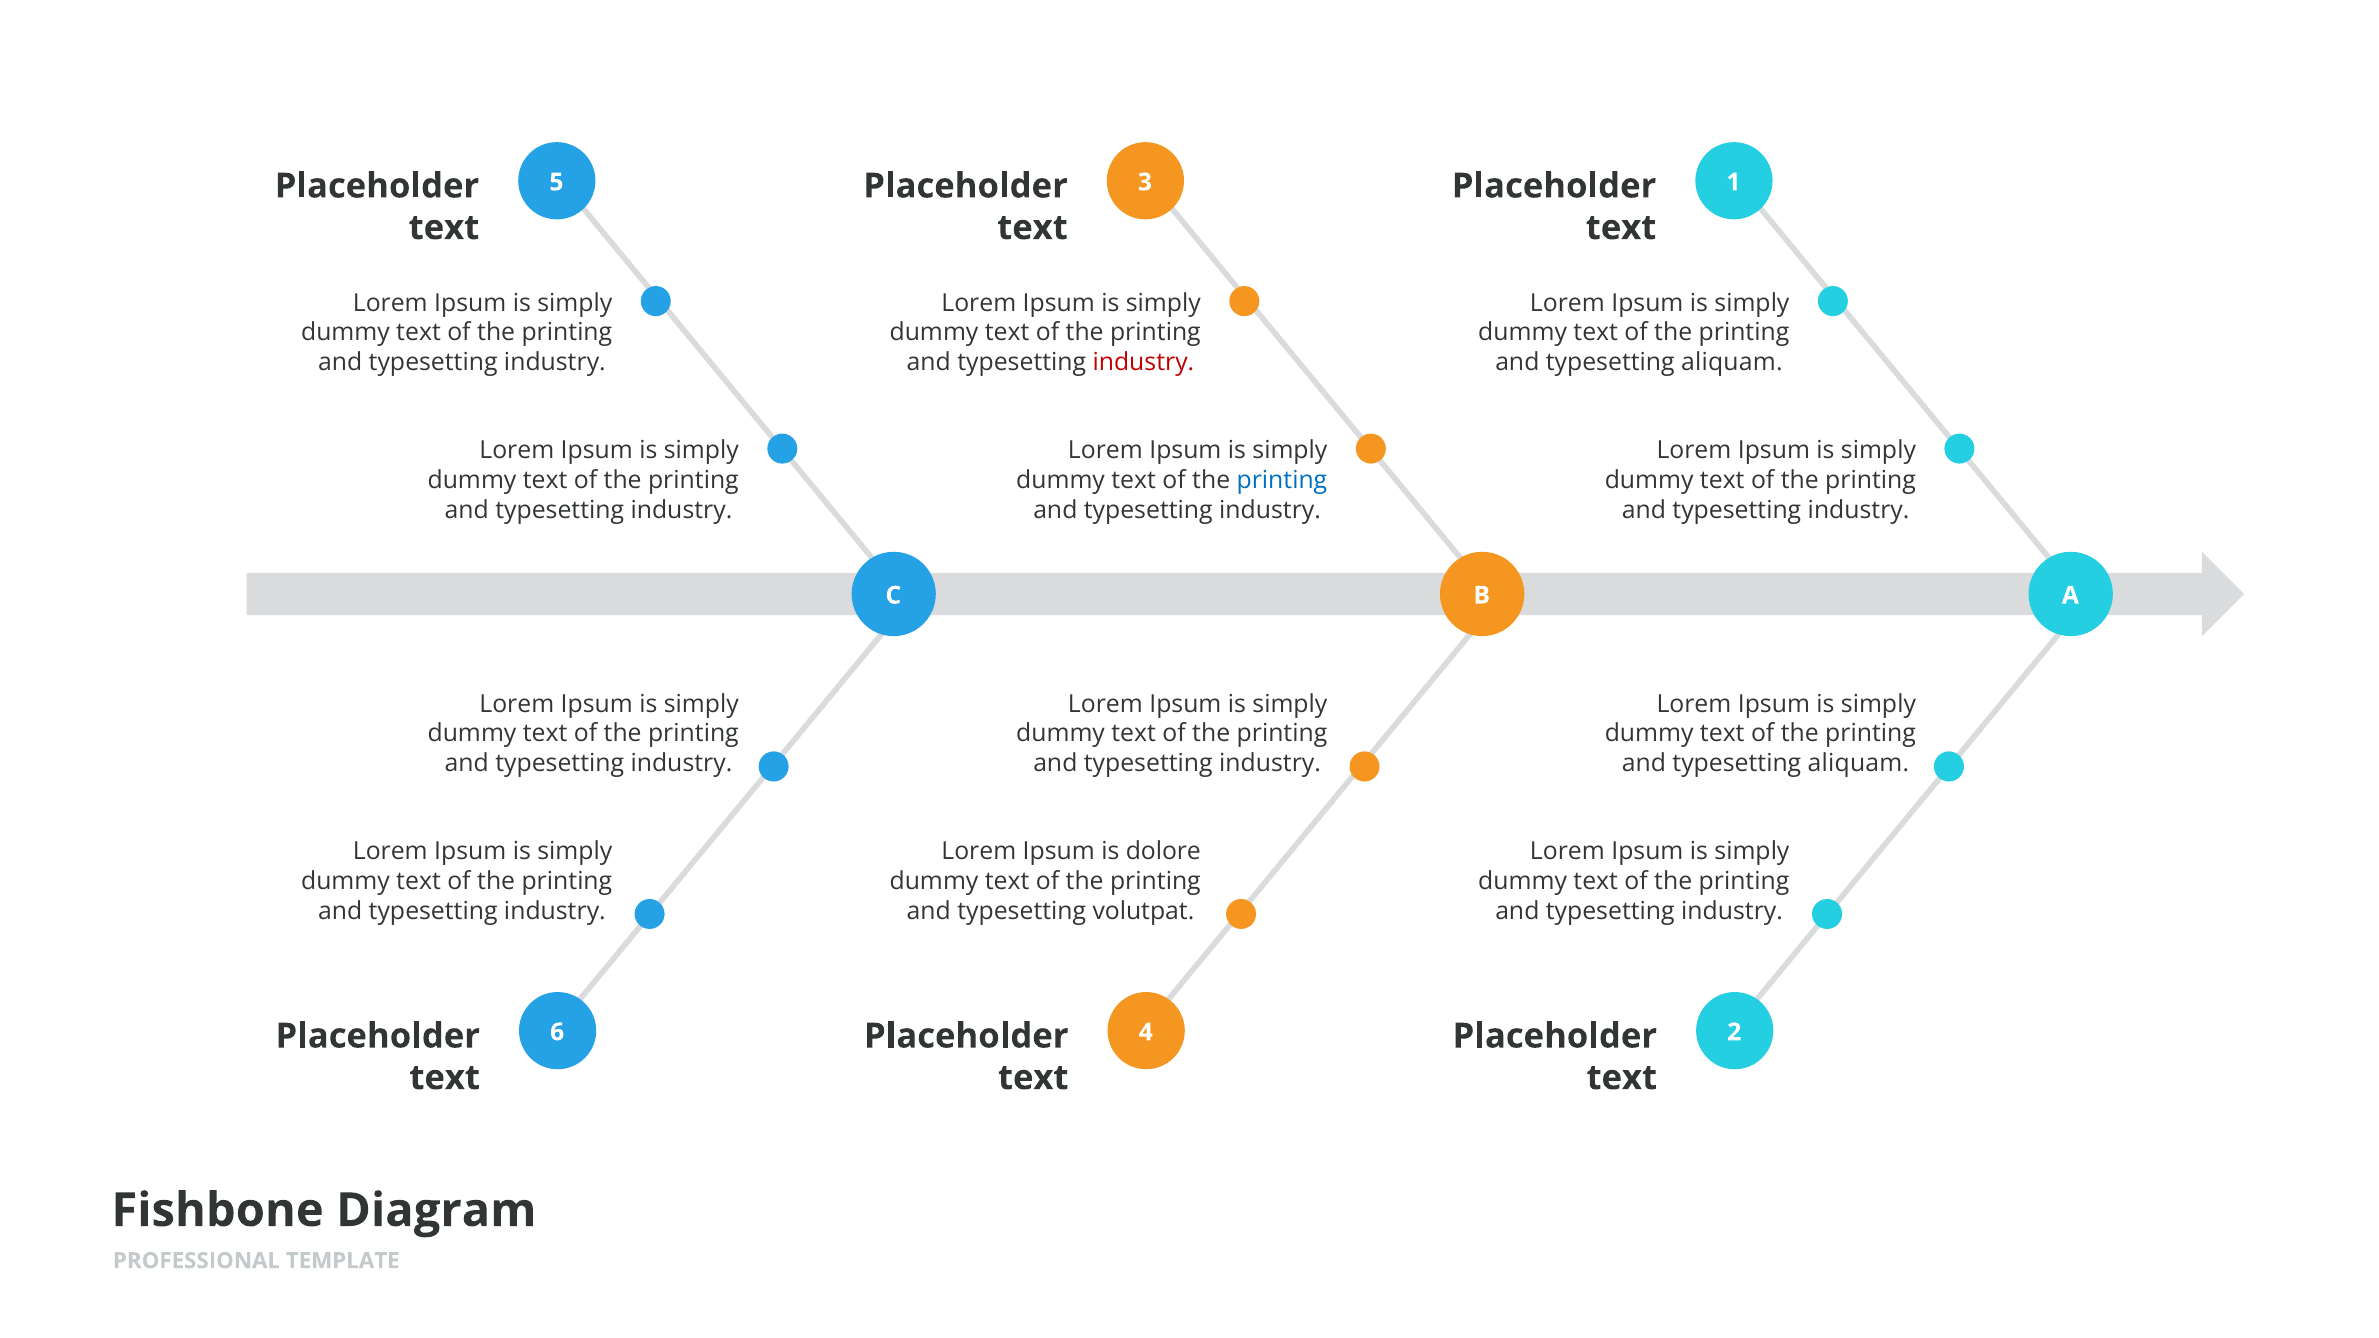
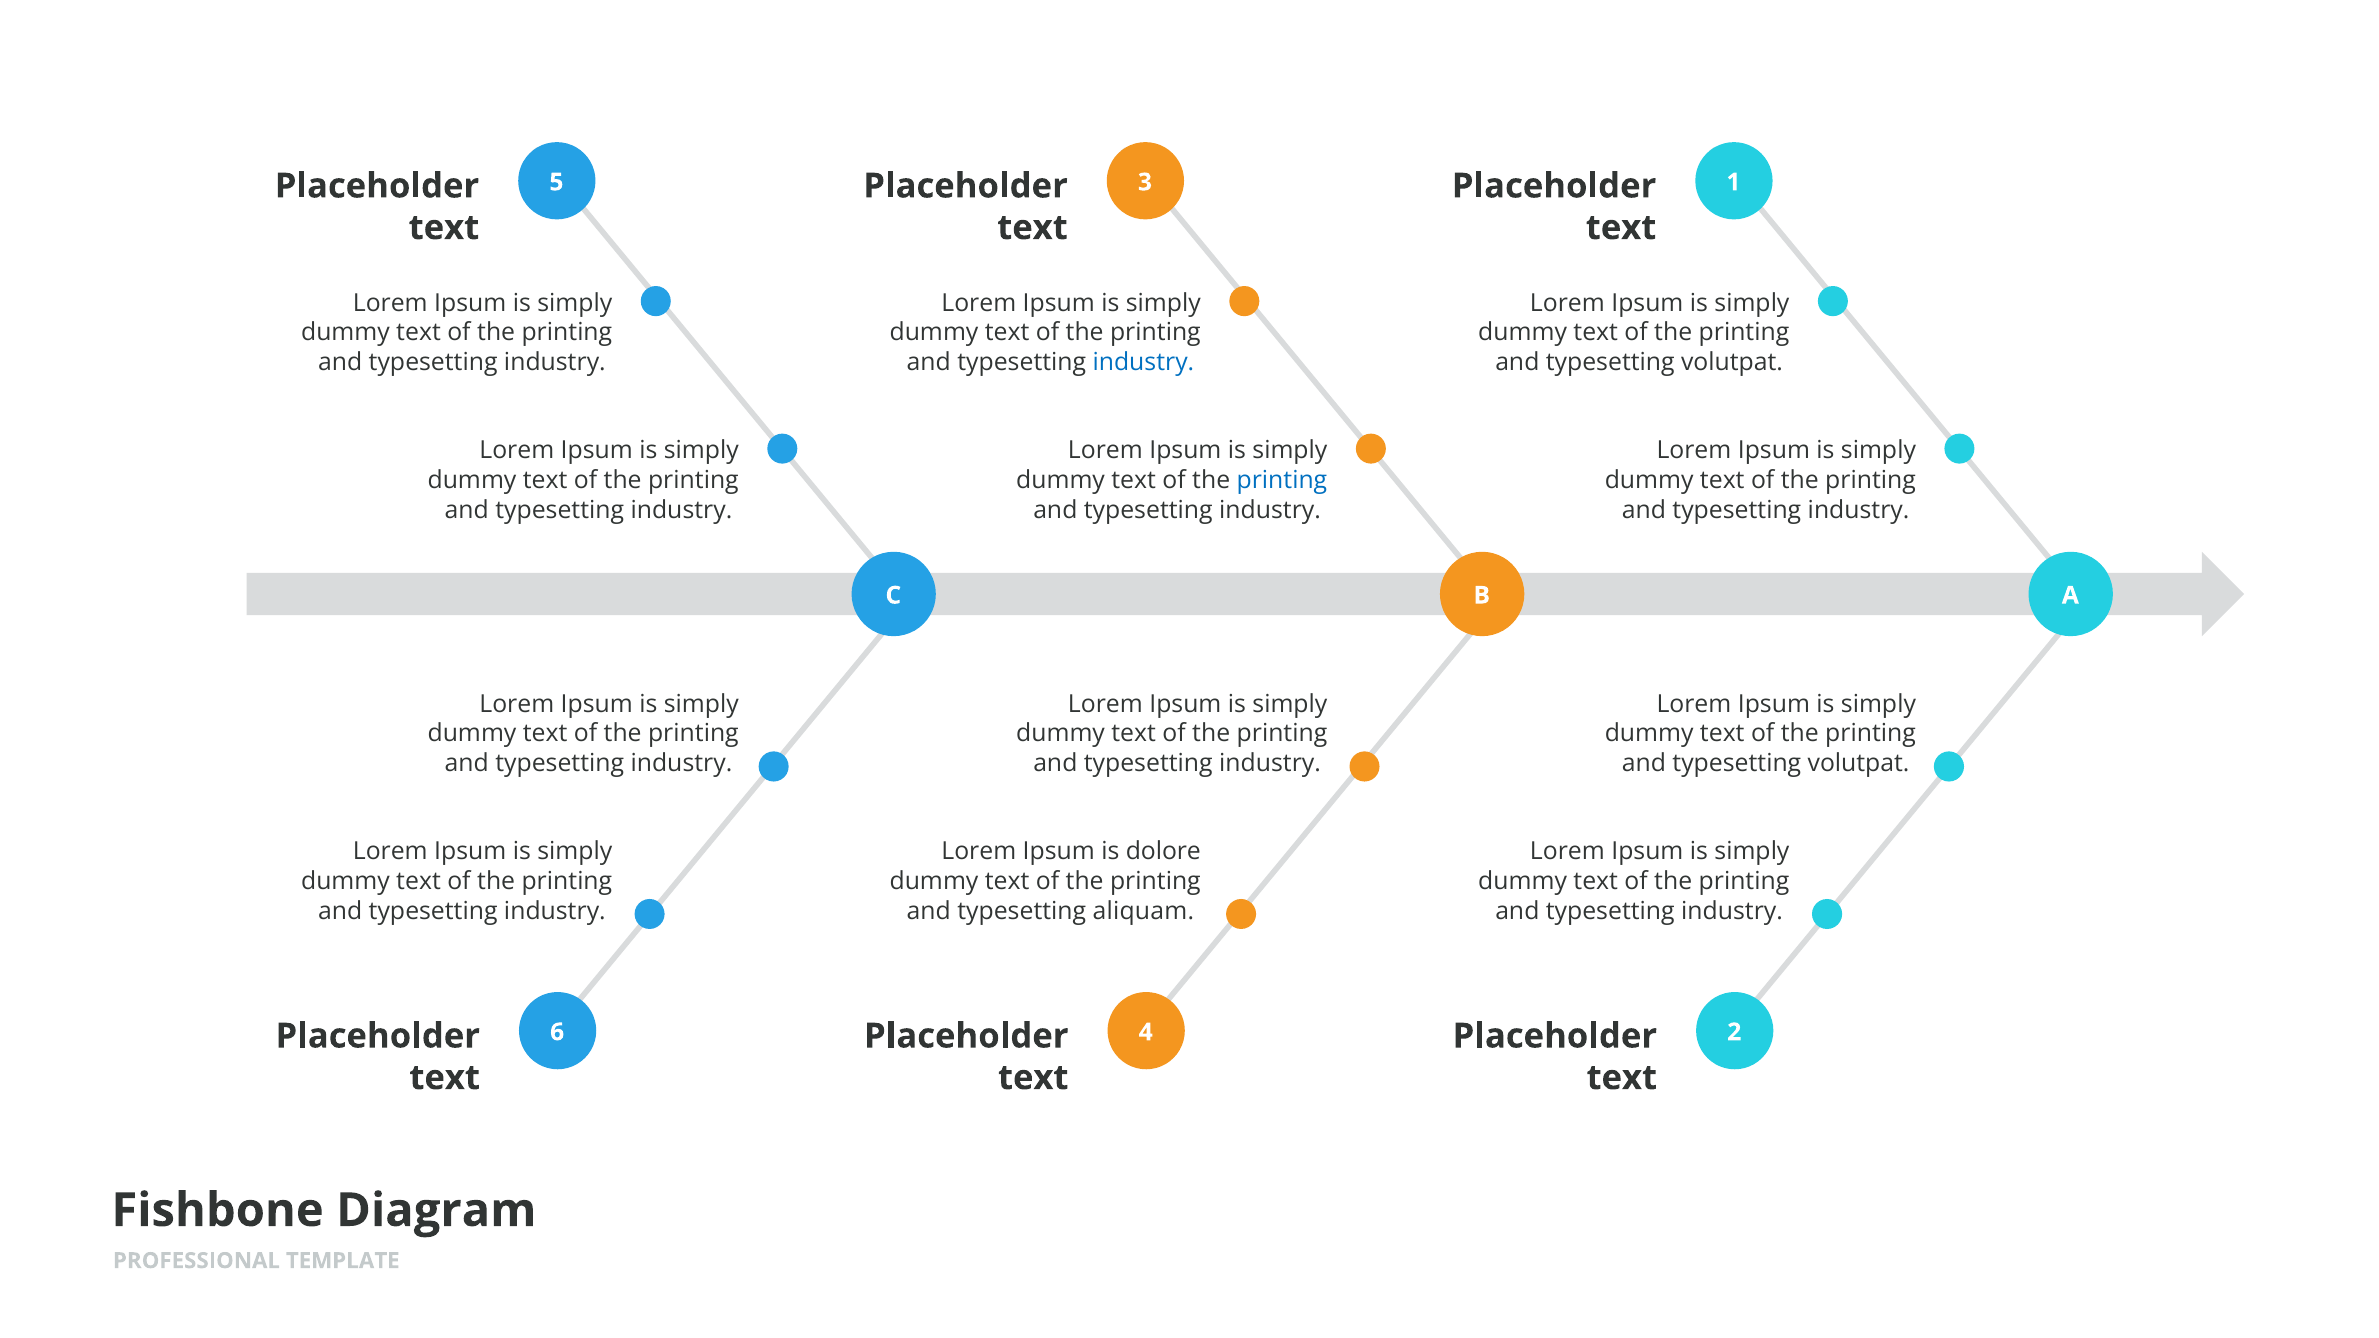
industry at (1143, 362) colour: red -> blue
aliquam at (1732, 362): aliquam -> volutpat
aliquam at (1858, 764): aliquam -> volutpat
volutpat: volutpat -> aliquam
